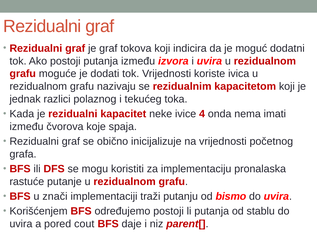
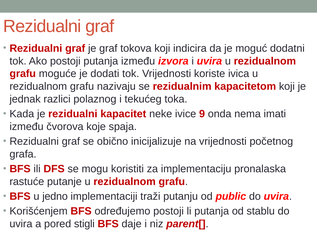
4: 4 -> 9
znači: znači -> jedno
bismo: bismo -> public
cout: cout -> stigli
